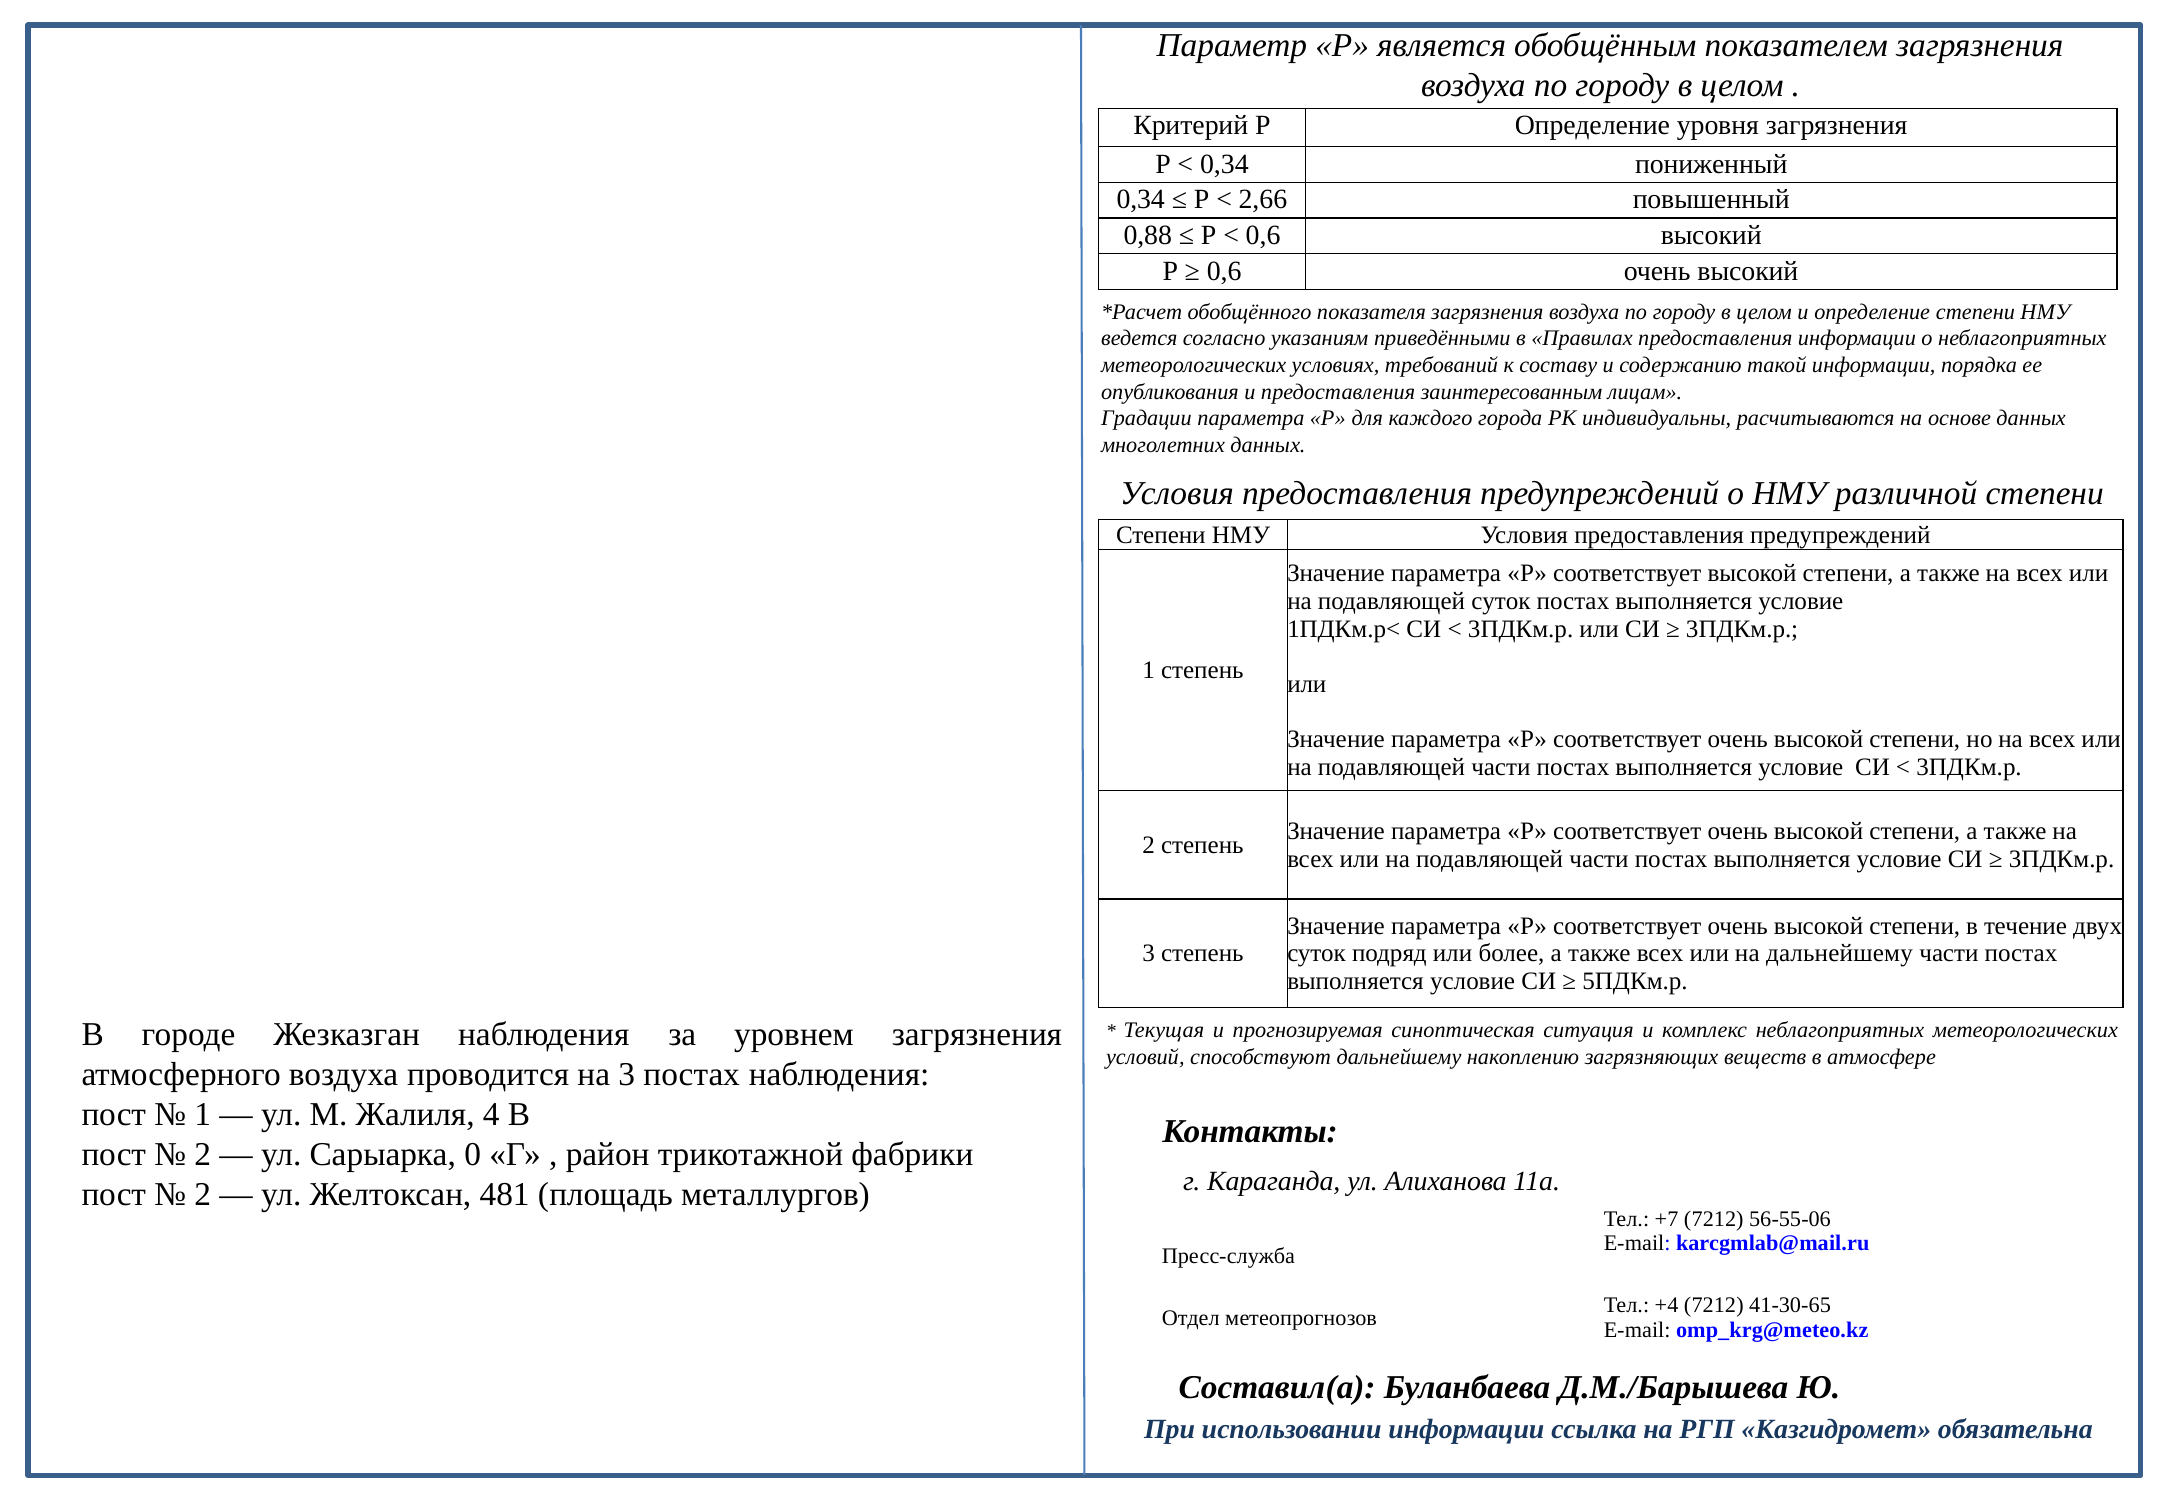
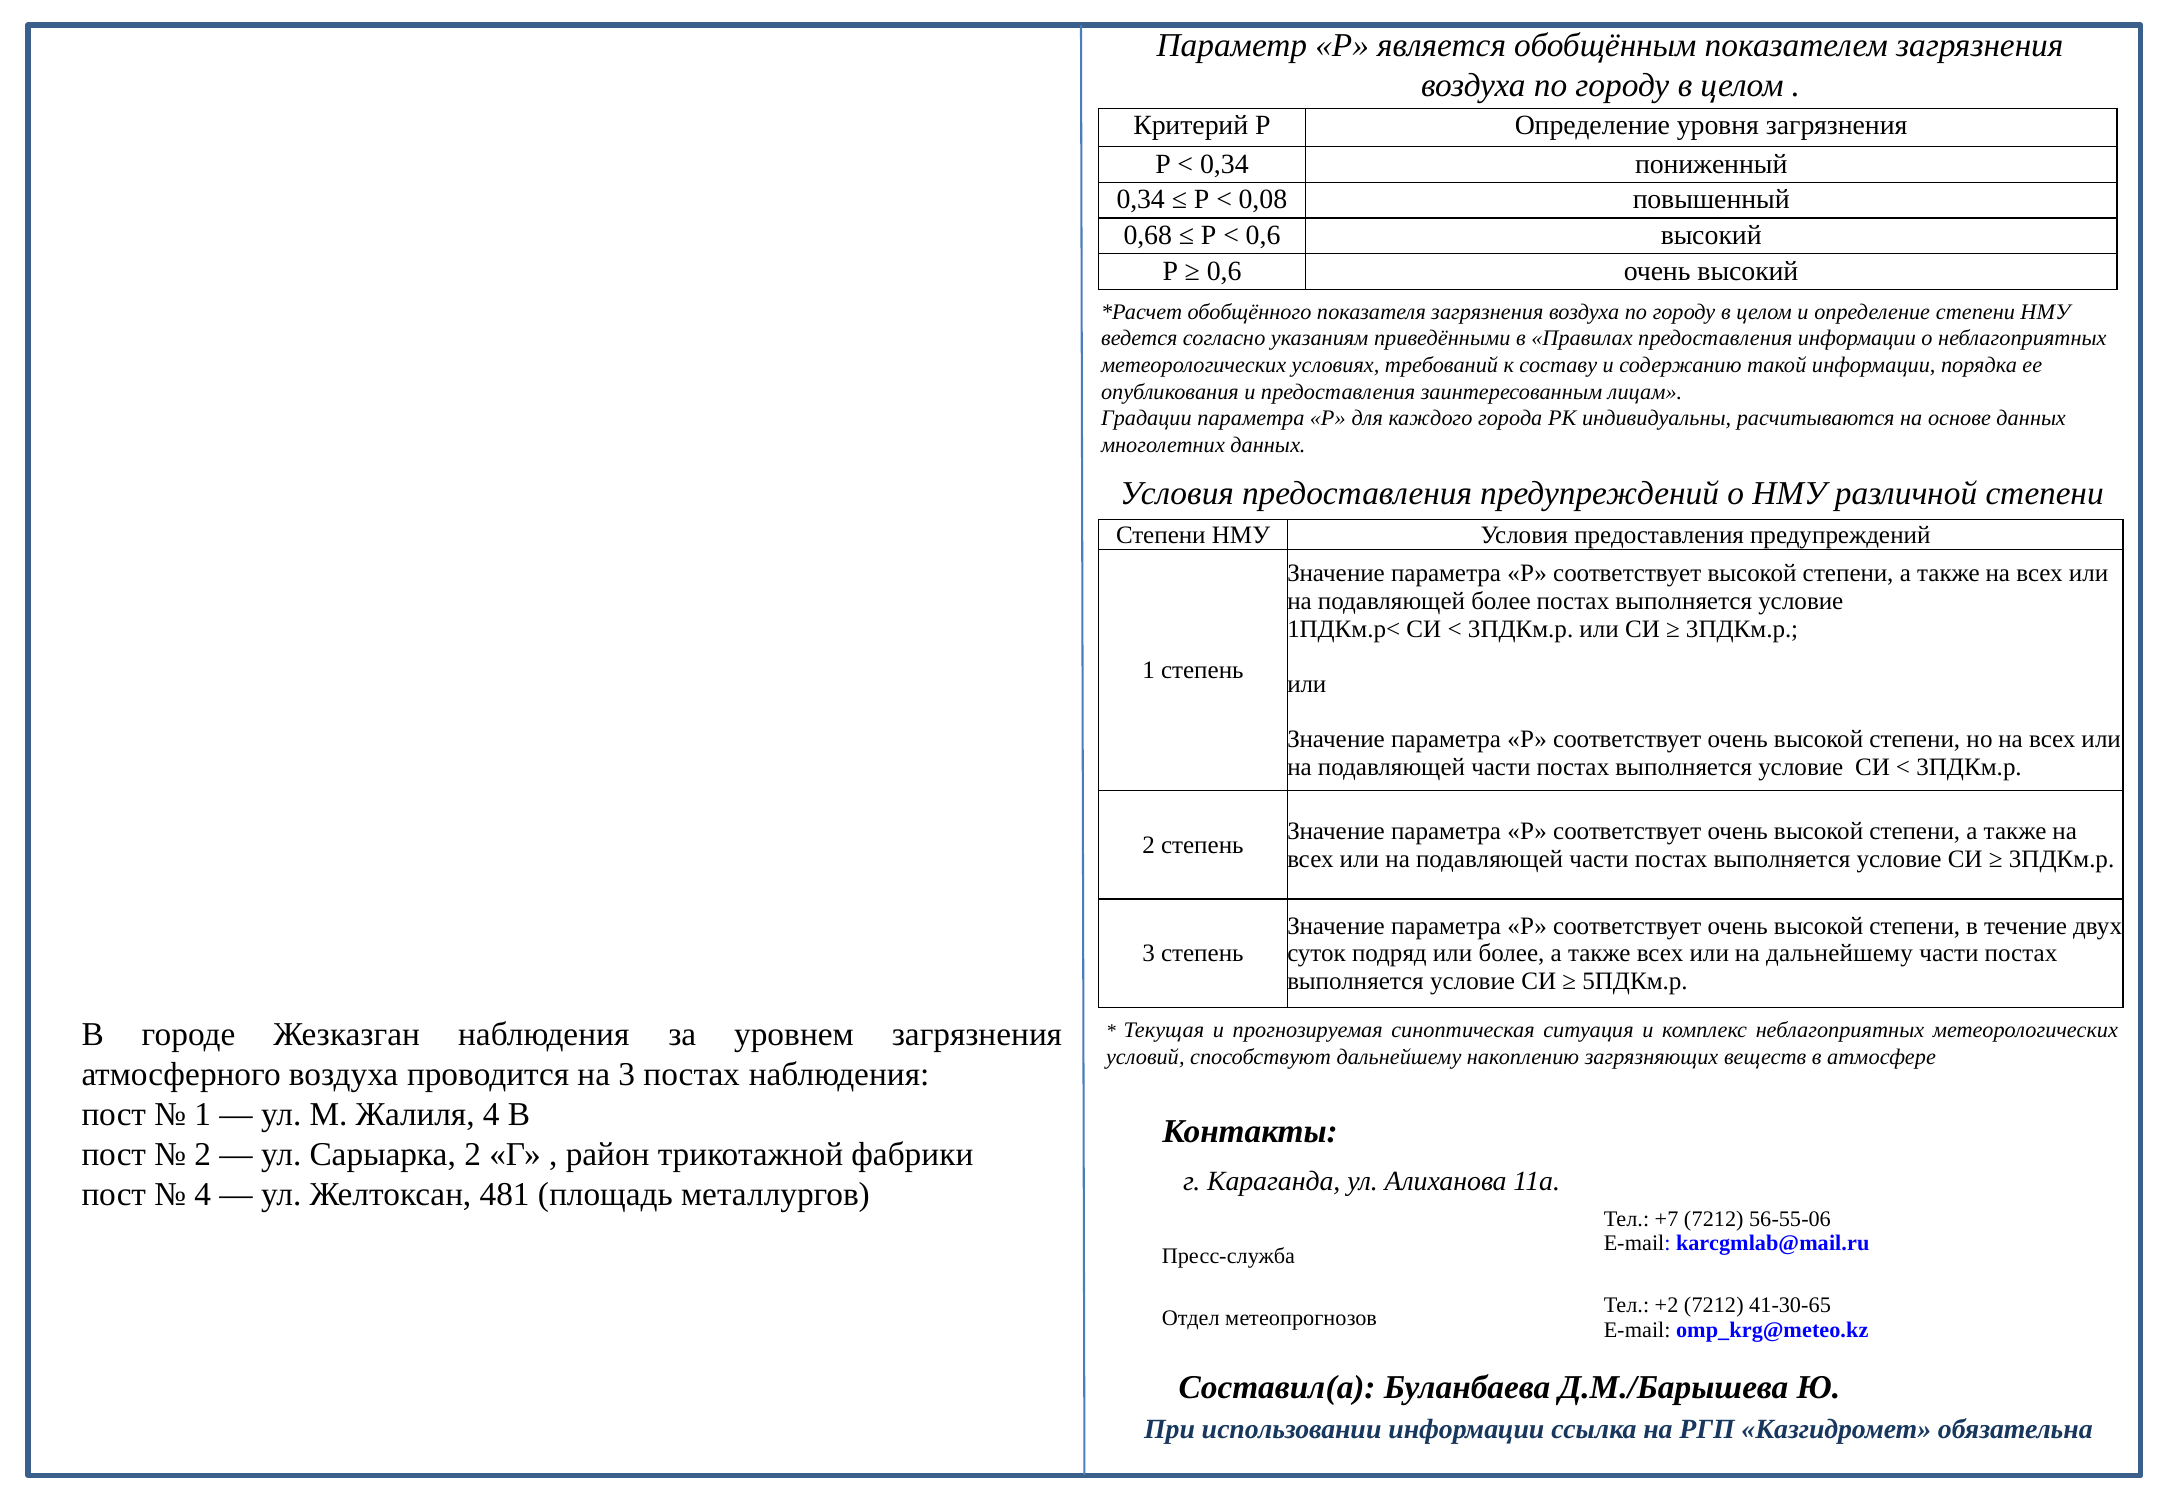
2,66: 2,66 -> 0,08
0,88: 0,88 -> 0,68
подавляющей суток: суток -> более
Сарыарка 0: 0 -> 2
2 at (203, 1195): 2 -> 4
+4: +4 -> +2
